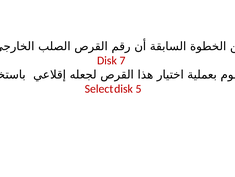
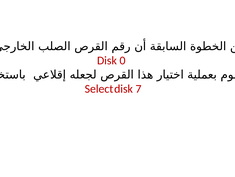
7: 7 -> 0
5: 5 -> 7
